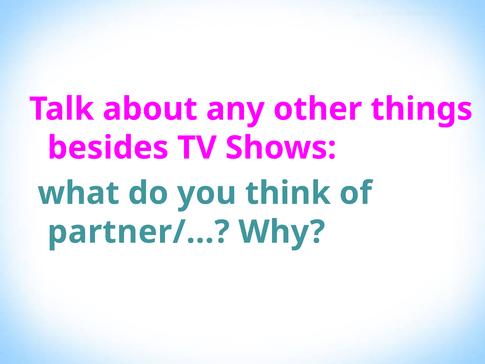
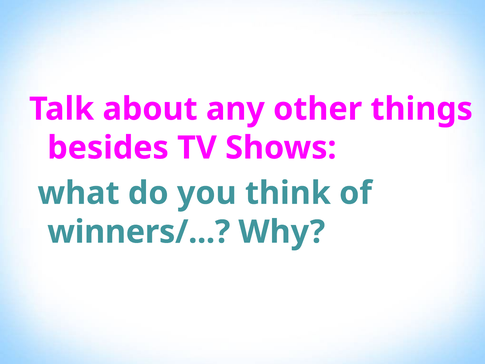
partner/: partner/ -> winners/
